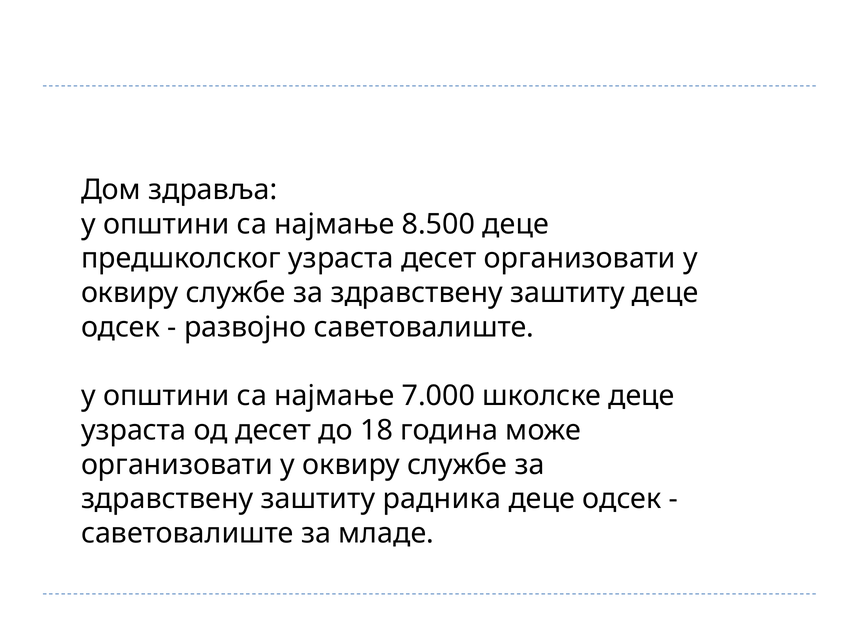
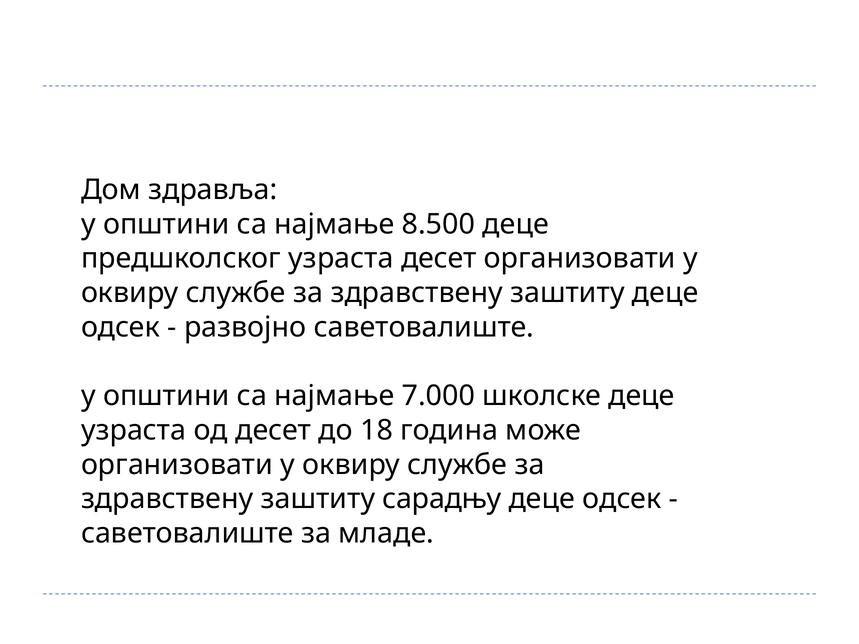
радника: радника -> сарадњу
